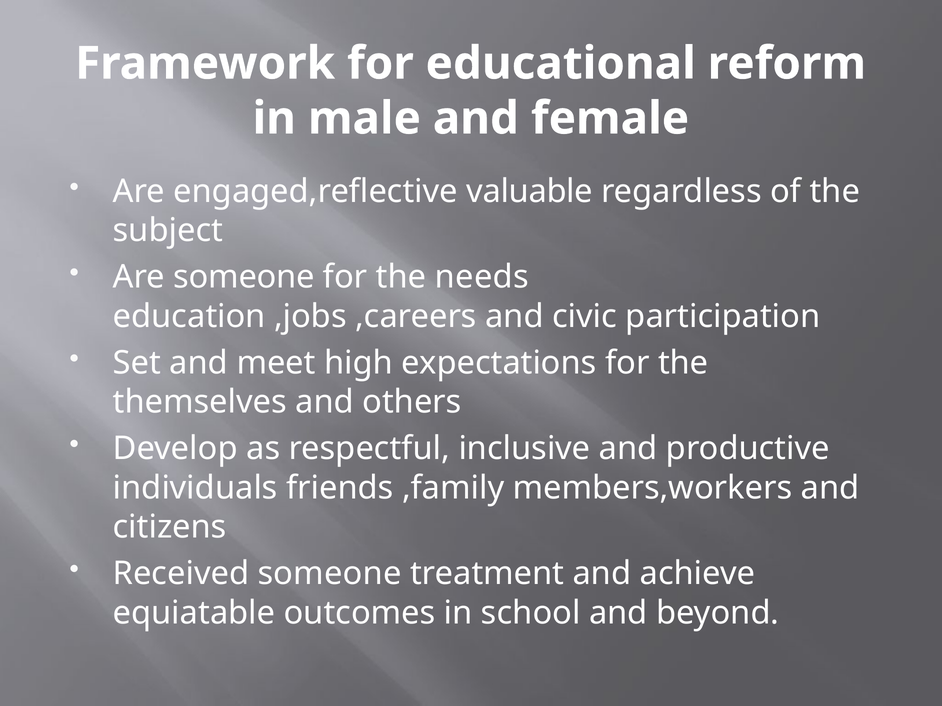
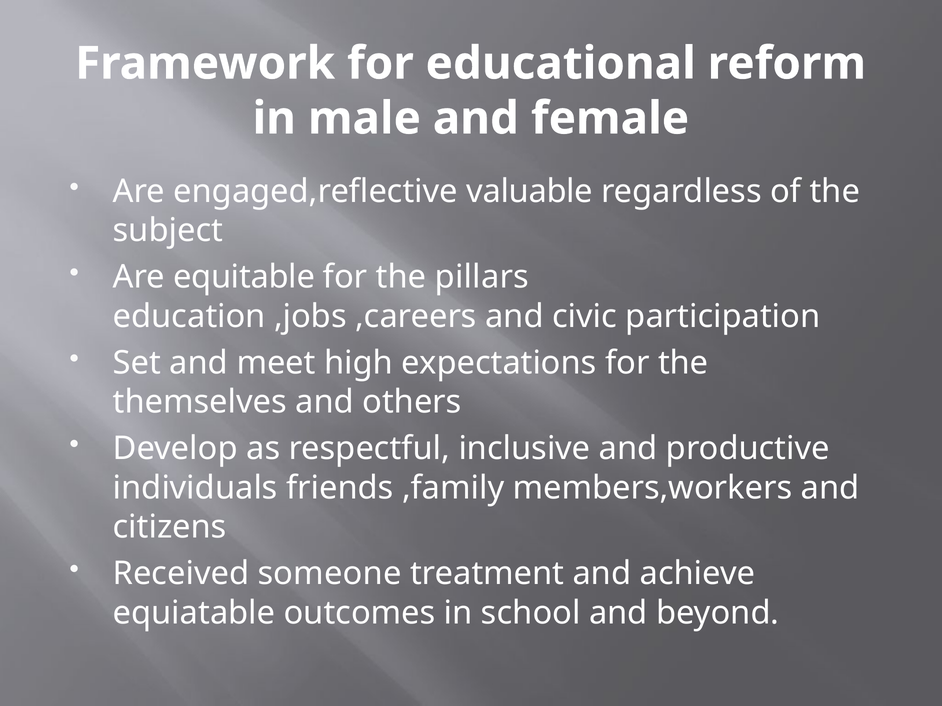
Are someone: someone -> equitable
needs: needs -> pillars
